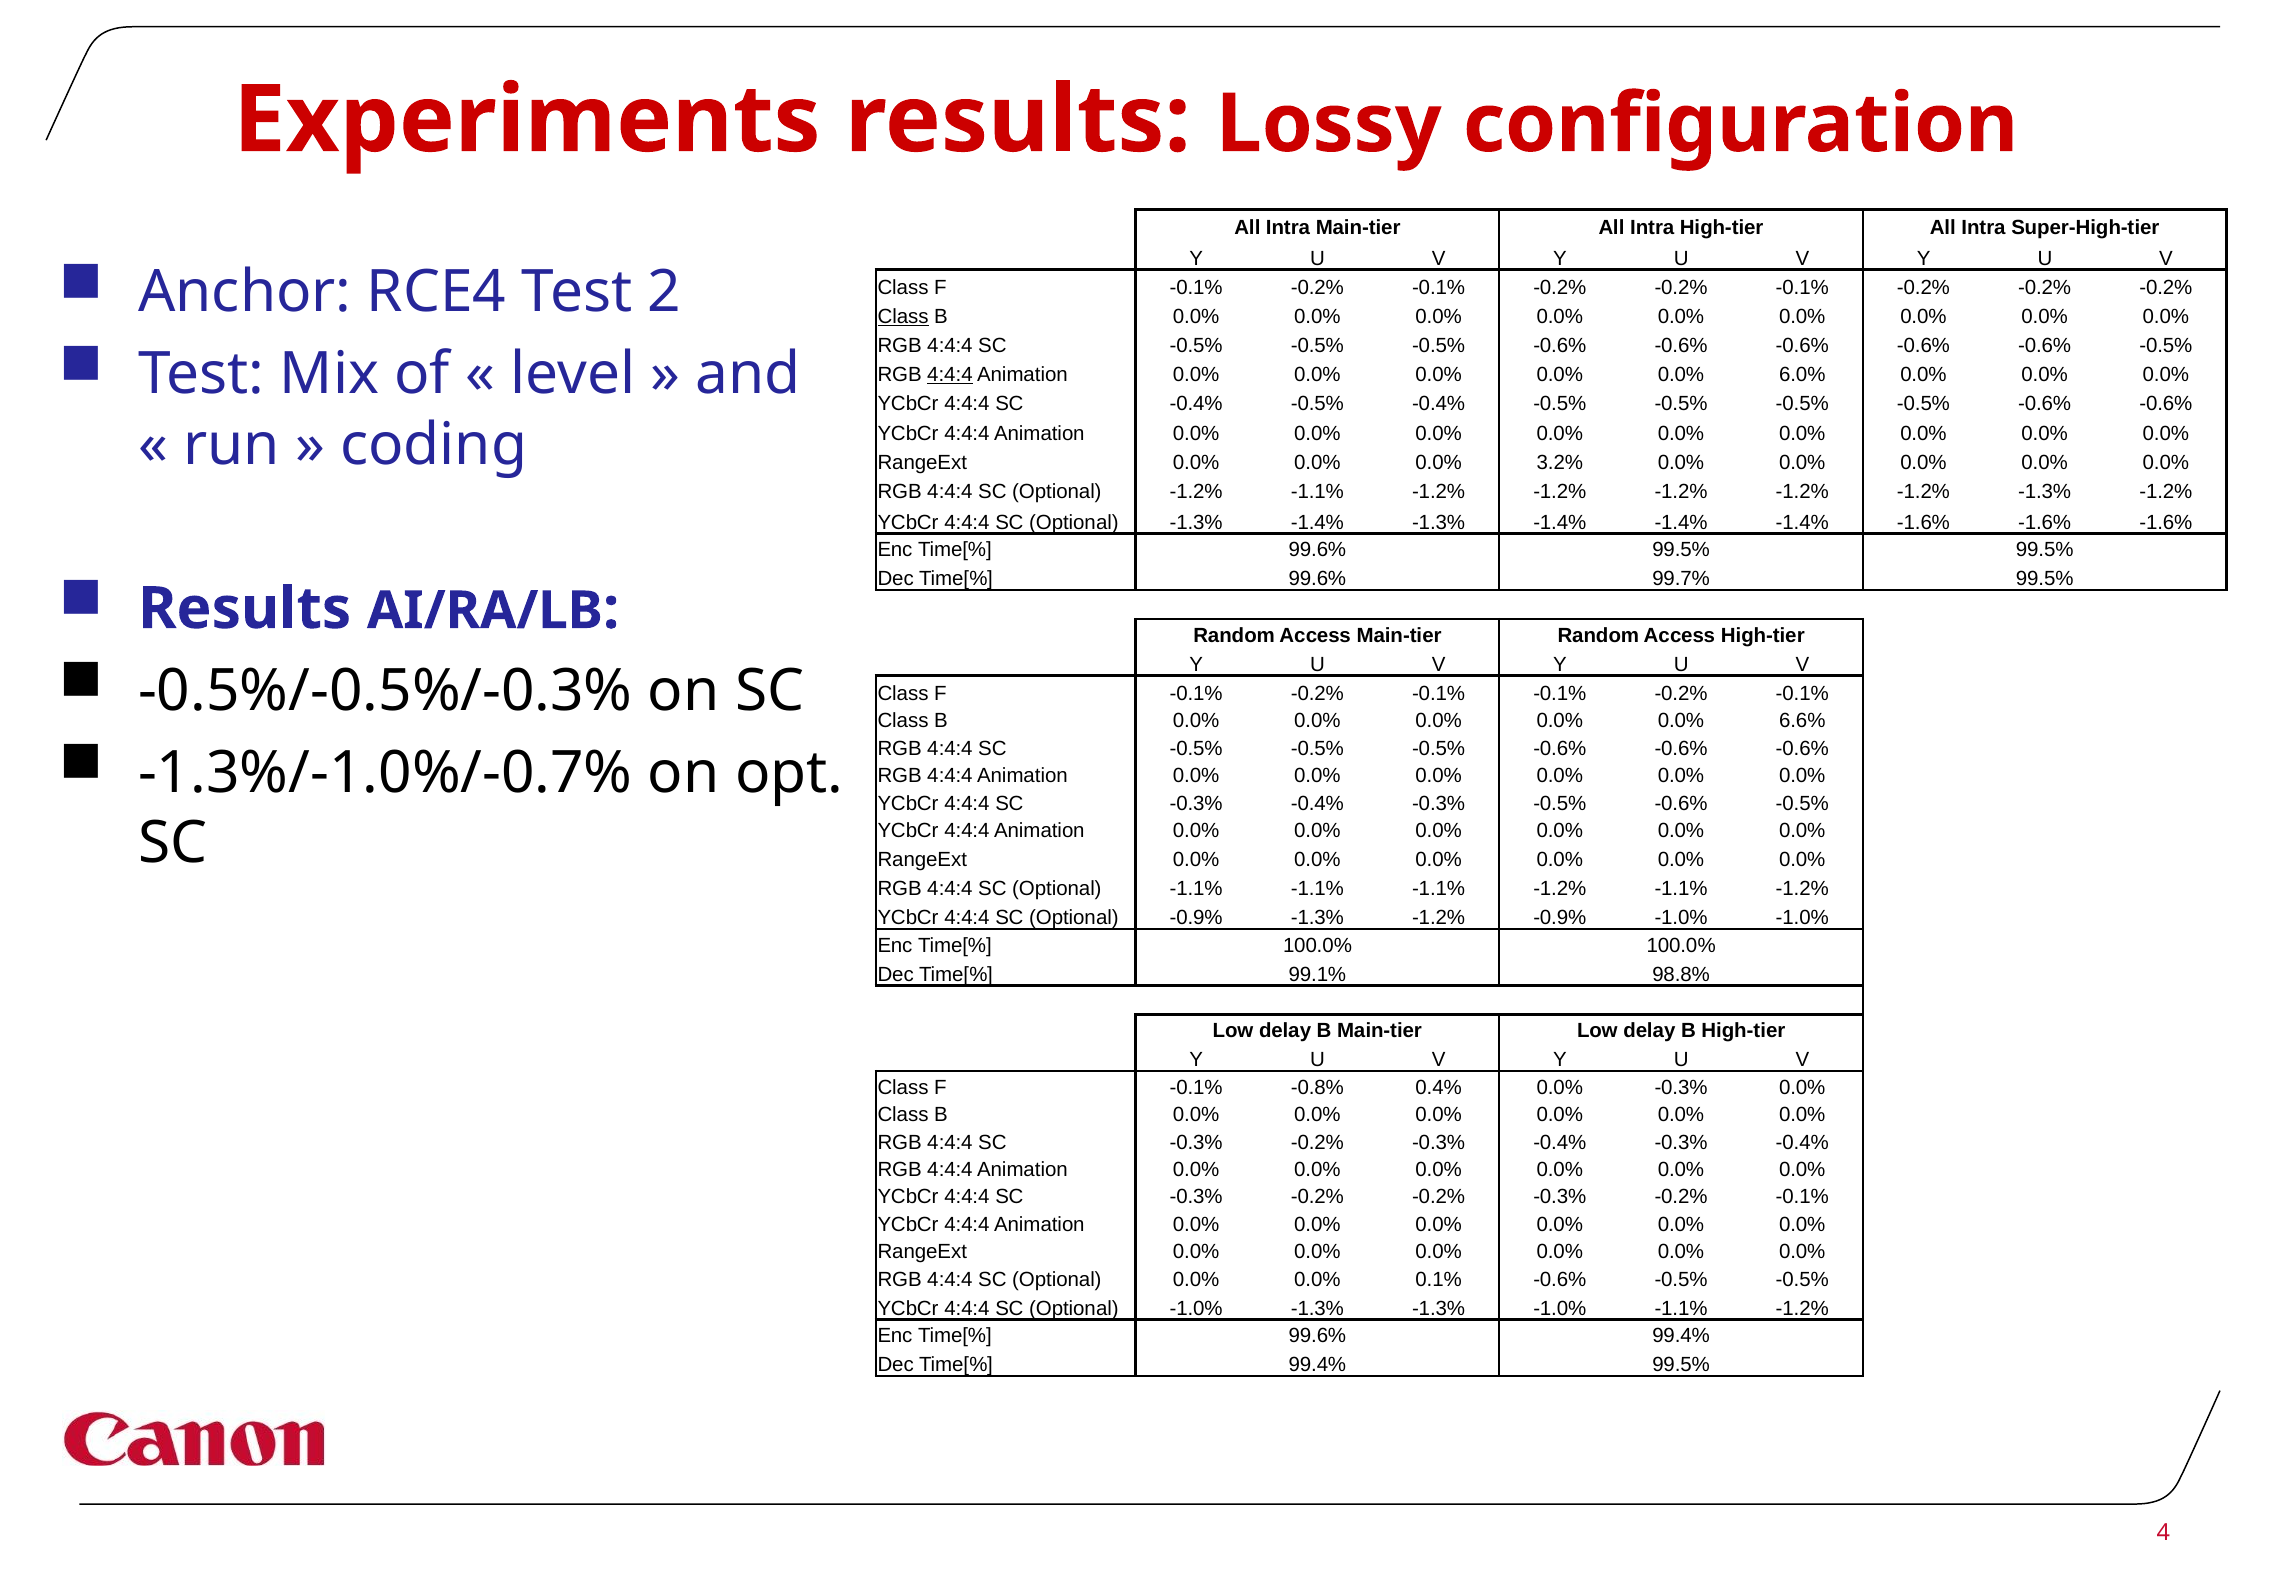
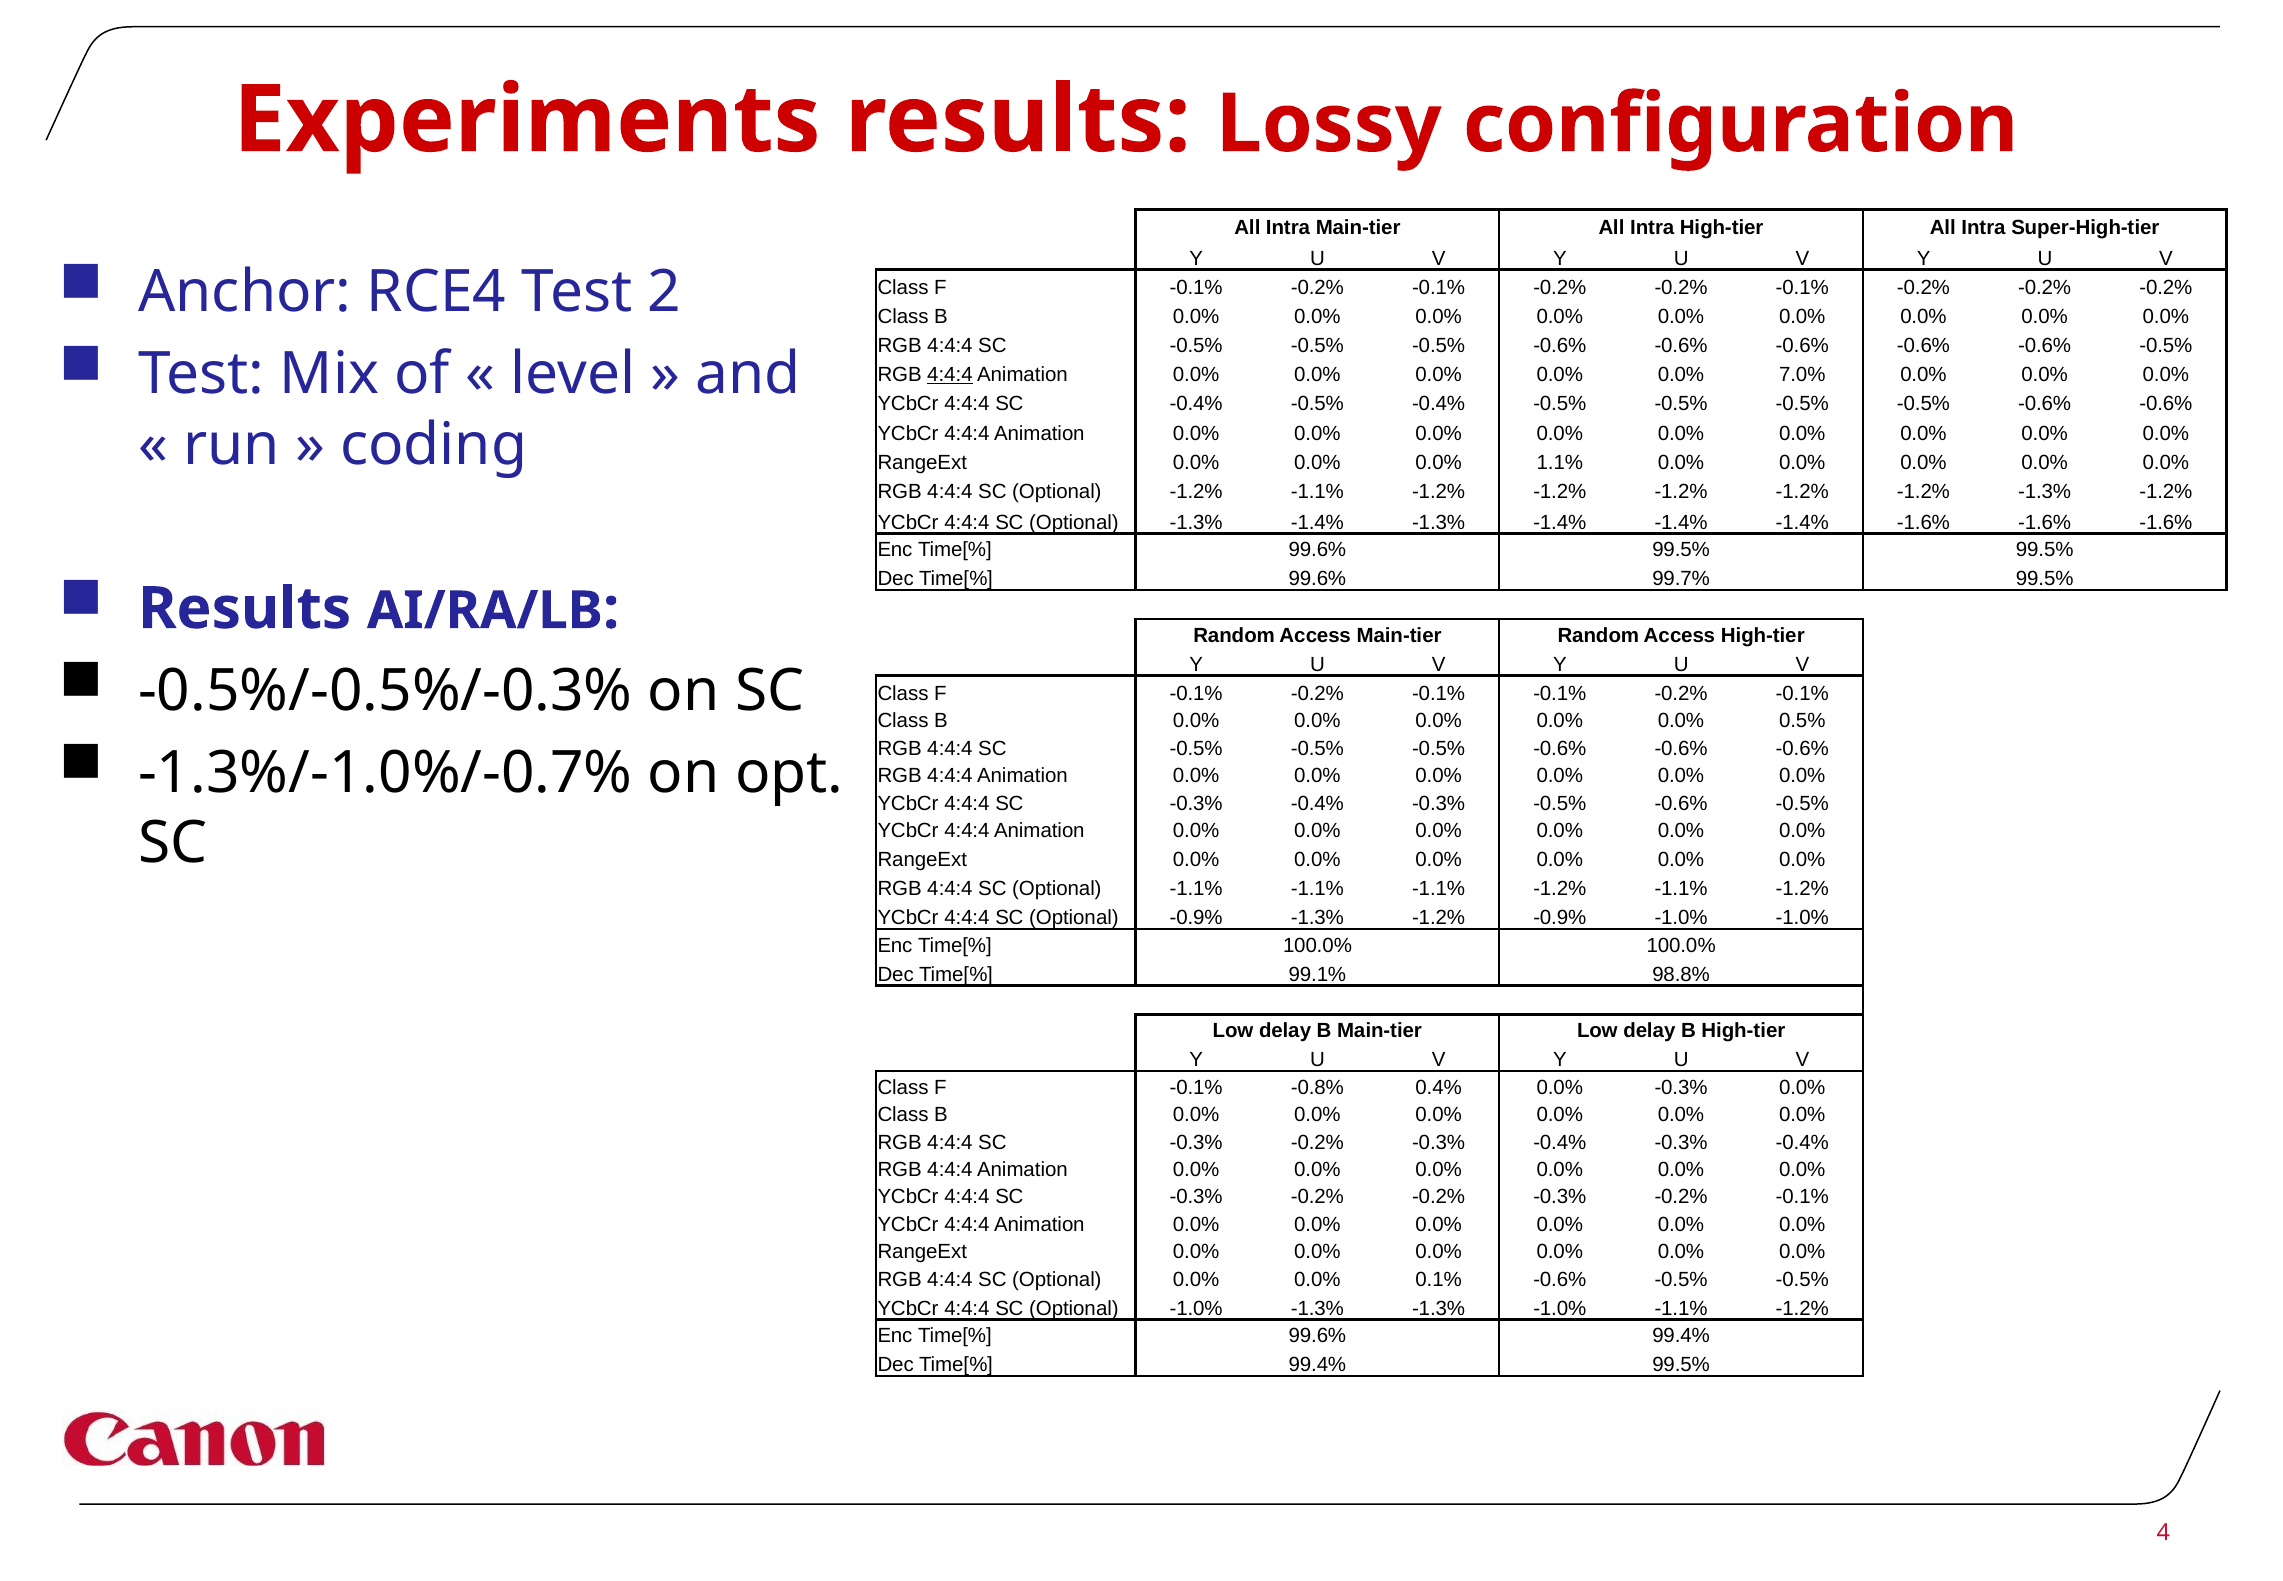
Class at (903, 317) underline: present -> none
6.0%: 6.0% -> 7.0%
3.2%: 3.2% -> 1.1%
6.6%: 6.6% -> 0.5%
